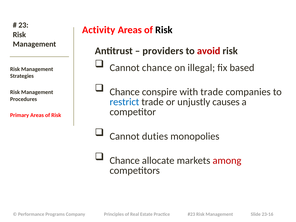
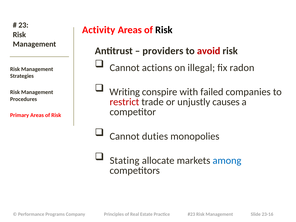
Cannot chance: chance -> actions
based: based -> radon
Chance at (125, 92): Chance -> Writing
with trade: trade -> failed
restrict colour: blue -> red
Chance at (125, 160): Chance -> Stating
among colour: red -> blue
